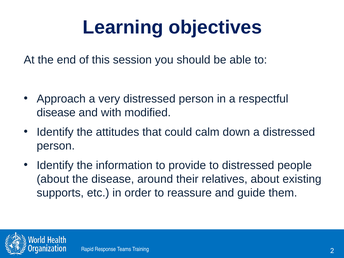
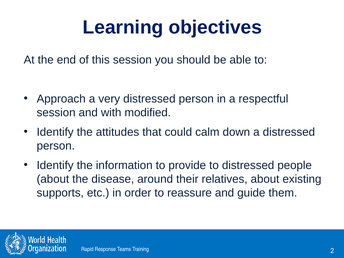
disease at (56, 113): disease -> session
